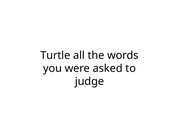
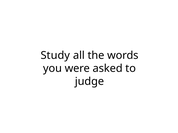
Turtle: Turtle -> Study
